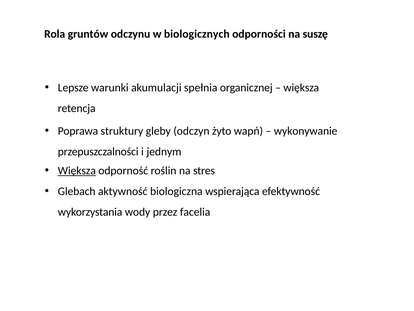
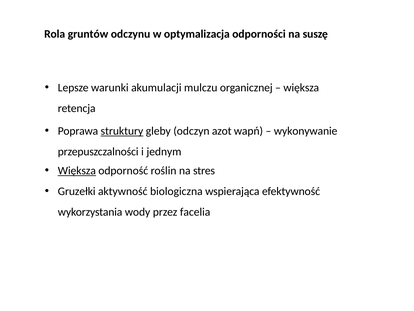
biologicznych: biologicznych -> optymalizacja
spełnia: spełnia -> mulczu
struktury underline: none -> present
żyto: żyto -> azot
Glebach: Glebach -> Gruzełki
